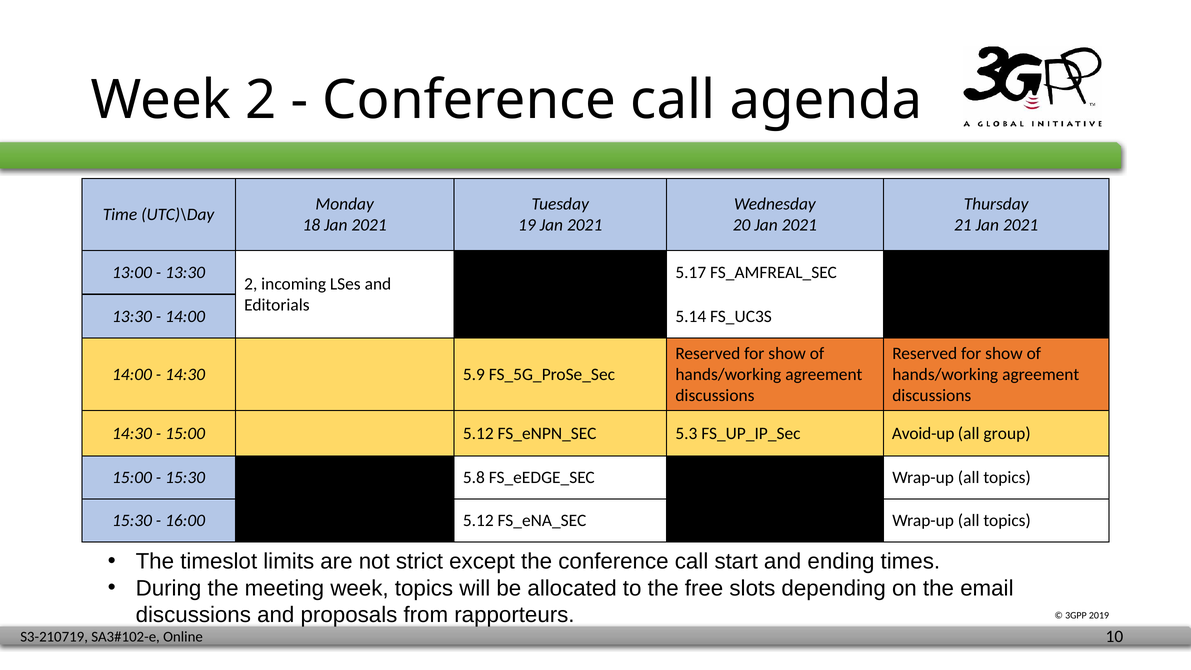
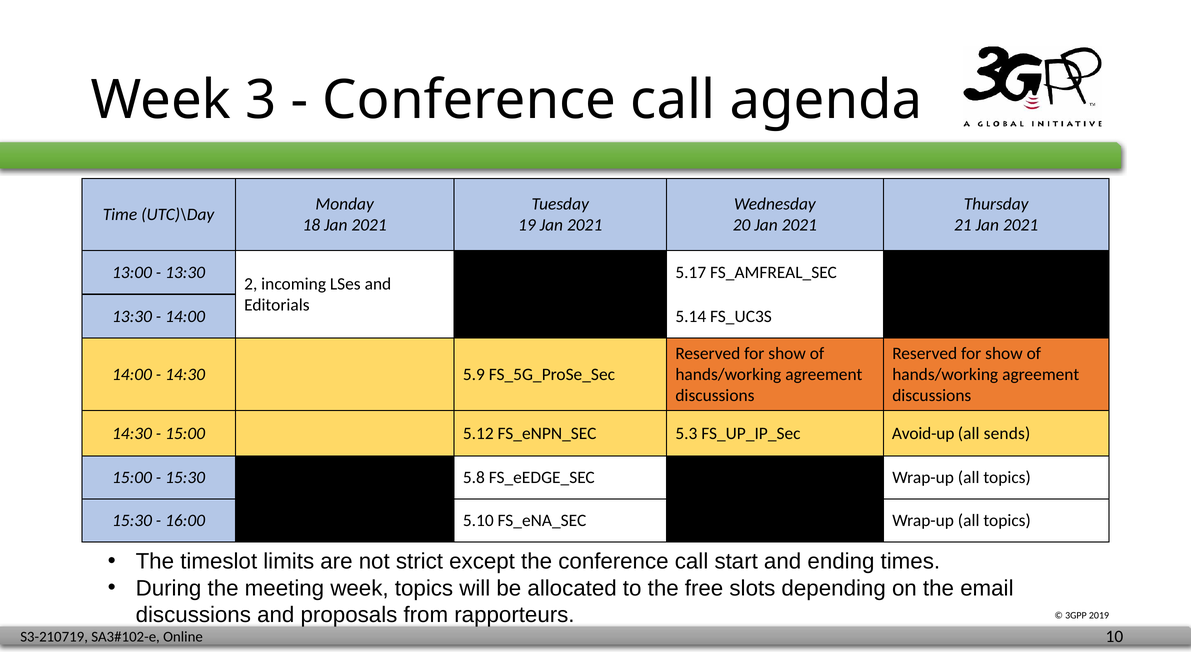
Week 2: 2 -> 3
group: group -> sends
16:00 5.12: 5.12 -> 5.10
